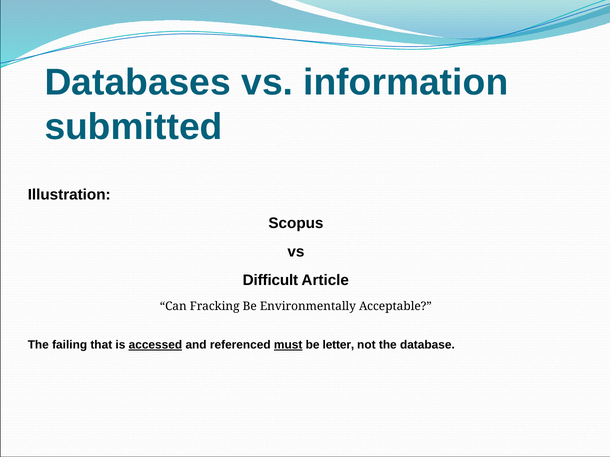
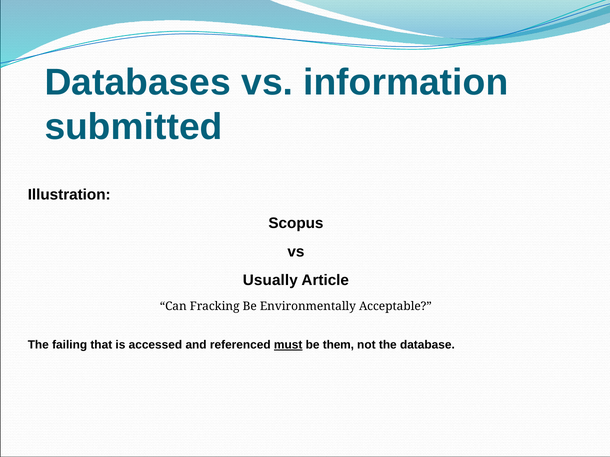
Difficult: Difficult -> Usually
accessed underline: present -> none
letter: letter -> them
